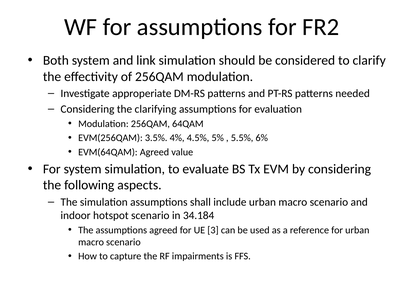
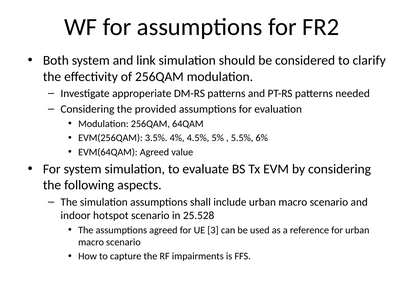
clarifying: clarifying -> provided
34.184: 34.184 -> 25.528
